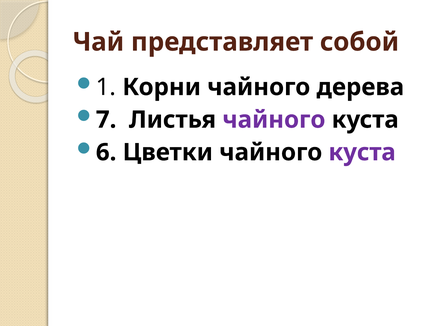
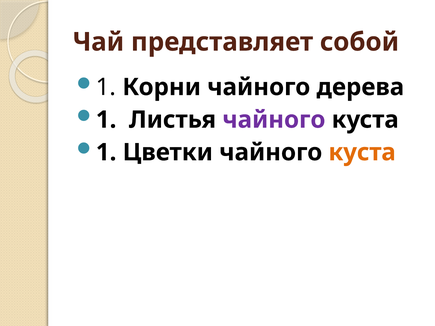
7 at (106, 120): 7 -> 1
6 at (106, 152): 6 -> 1
куста at (362, 152) colour: purple -> orange
